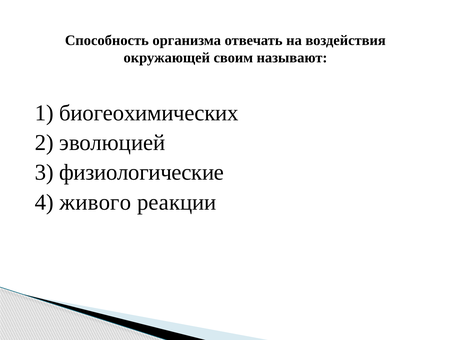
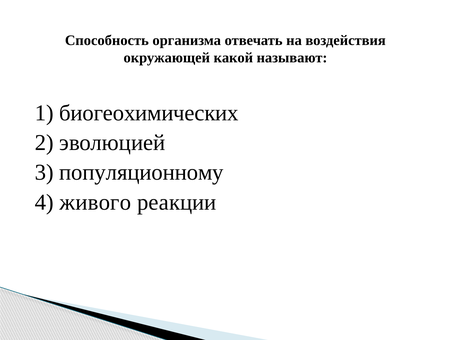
своим: своим -> какой
физиологические: физиологические -> популяционному
